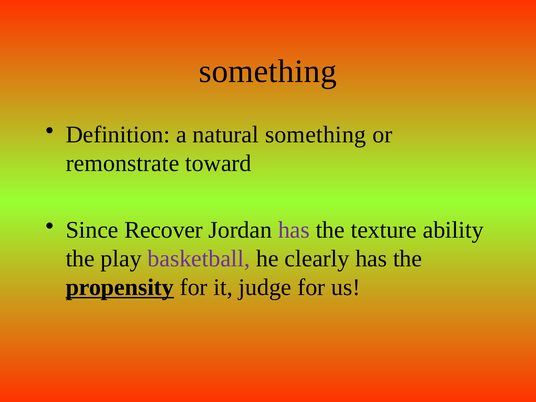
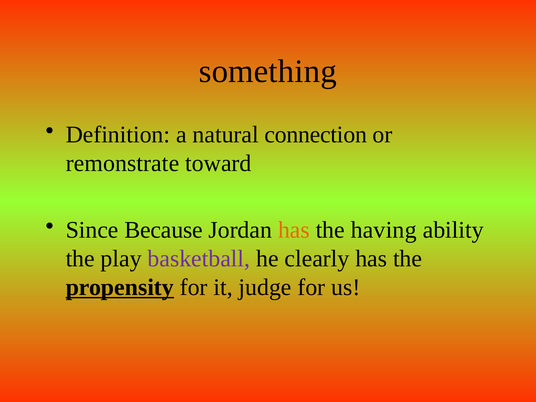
natural something: something -> connection
Recover: Recover -> Because
has at (294, 230) colour: purple -> orange
texture: texture -> having
